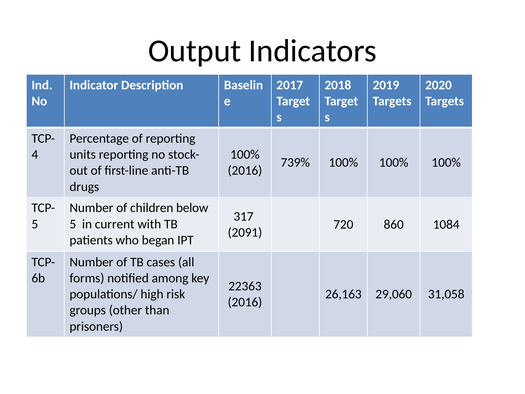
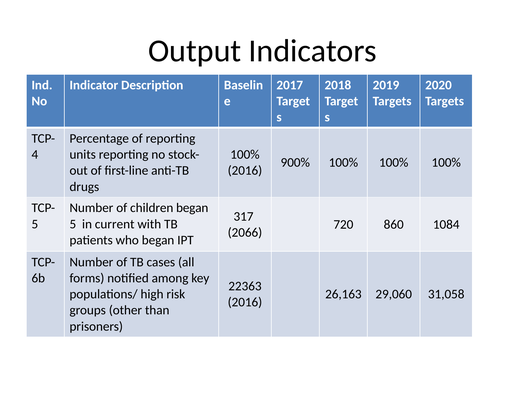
739%: 739% -> 900%
children below: below -> began
2091: 2091 -> 2066
